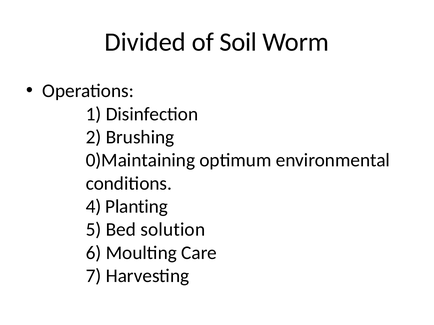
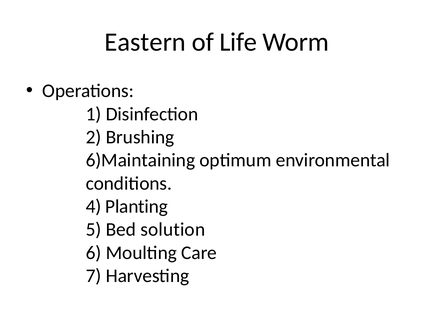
Divided: Divided -> Eastern
Soil: Soil -> Life
0)Maintaining: 0)Maintaining -> 6)Maintaining
